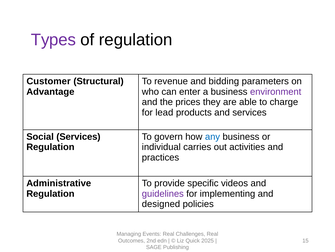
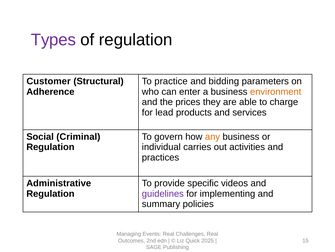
revenue: revenue -> practice
Advantage: Advantage -> Adherence
environment colour: purple -> orange
Social Services: Services -> Criminal
any colour: blue -> orange
designed: designed -> summary
